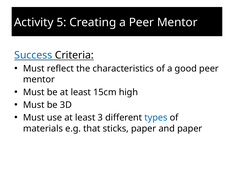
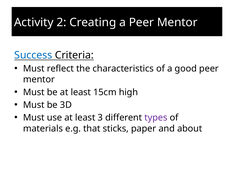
5: 5 -> 2
types colour: blue -> purple
and paper: paper -> about
